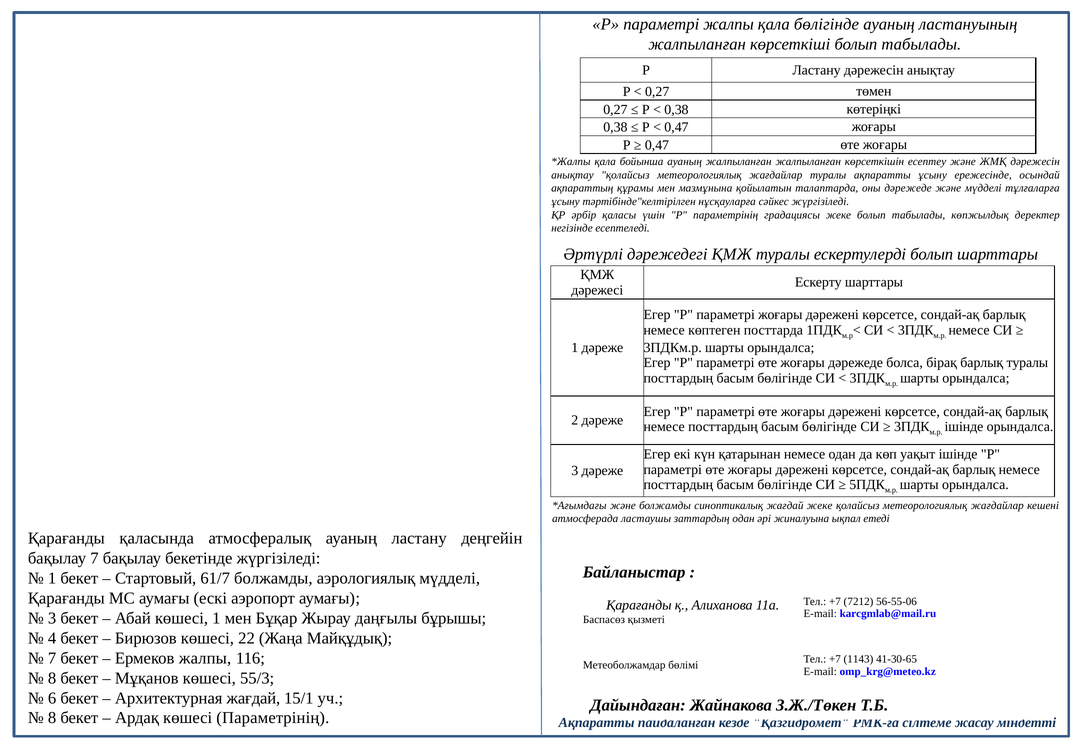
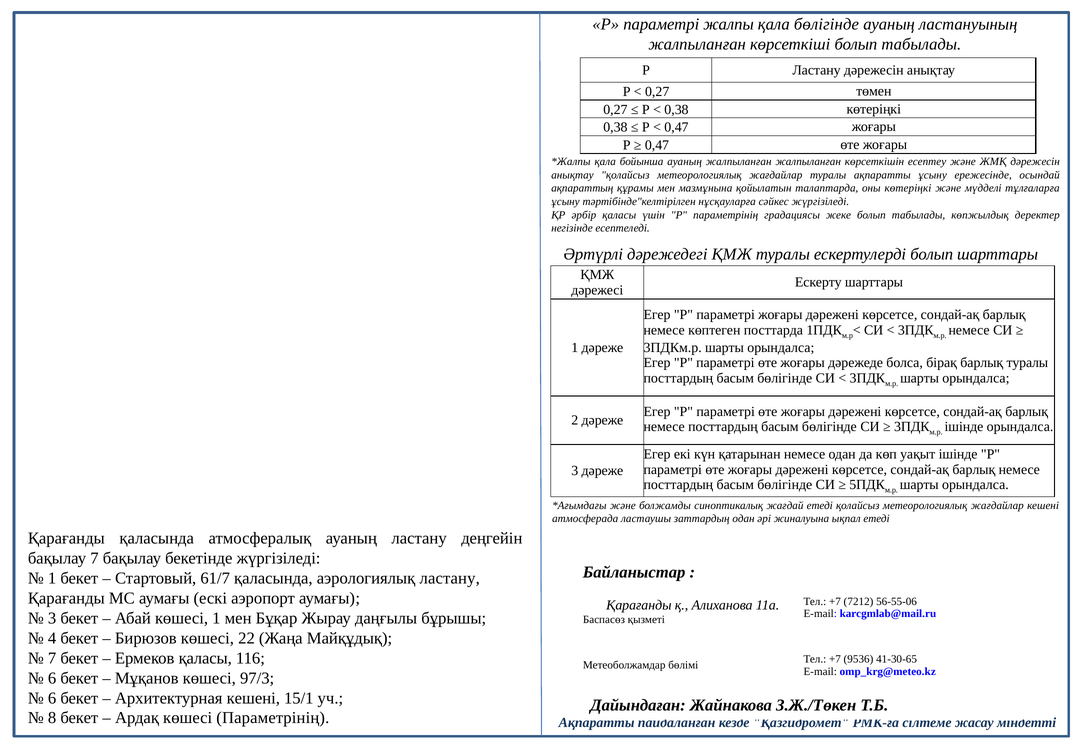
оны дәрежеде: дәрежеде -> көтеріңкі
жағдай жеке: жеке -> етеді
61/7 болжамды: болжамды -> қаласында
аэрологиялық мүдделі: мүдделі -> ластану
Ермеков жалпы: жалпы -> қаласы
1143: 1143 -> 9536
8 at (52, 679): 8 -> 6
55/3: 55/3 -> 97/3
Архитектурная жағдай: жағдай -> кешені
